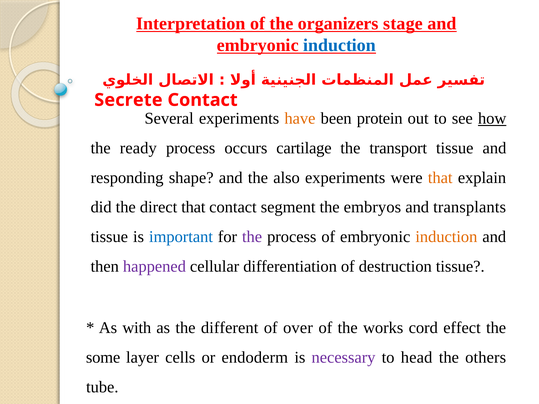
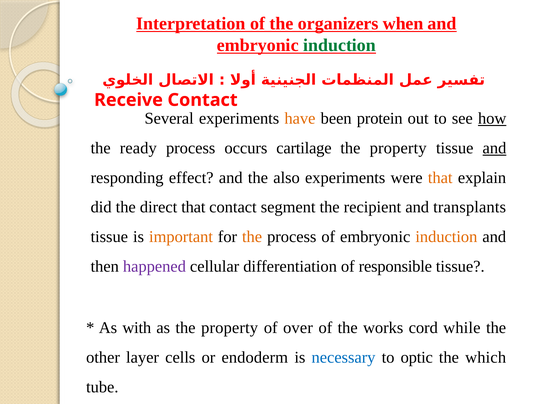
stage: stage -> when
induction at (340, 45) colour: blue -> green
Secrete: Secrete -> Receive
transport at (398, 148): transport -> property
and at (494, 148) underline: none -> present
shape: shape -> effect
embryos: embryos -> recipient
important colour: blue -> orange
the at (252, 237) colour: purple -> orange
destruction: destruction -> responsible
as the different: different -> property
effect: effect -> while
some: some -> other
necessary colour: purple -> blue
head: head -> optic
others: others -> which
